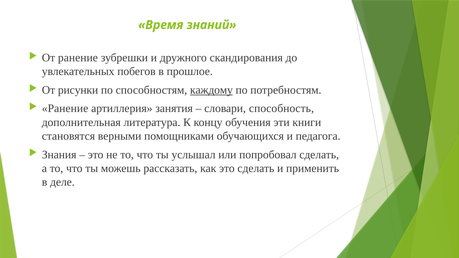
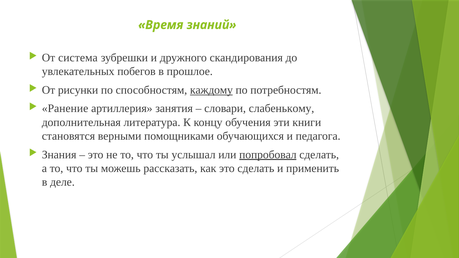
От ранение: ранение -> система
способность: способность -> слабенькому
попробовал underline: none -> present
